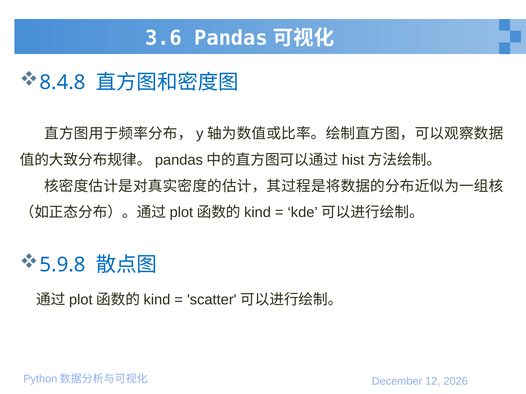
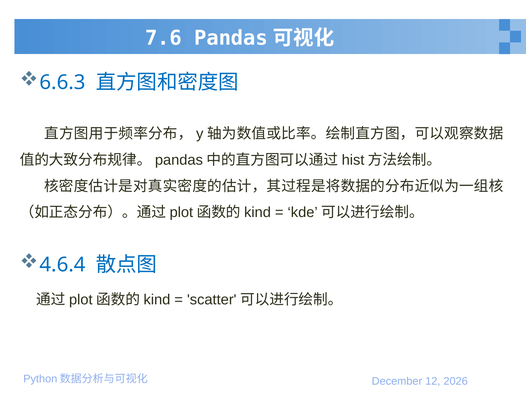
3.6: 3.6 -> 7.6
8.4.8: 8.4.8 -> 6.6.3
5.9.8: 5.9.8 -> 4.6.4
